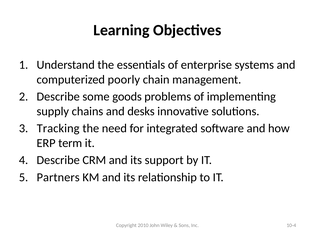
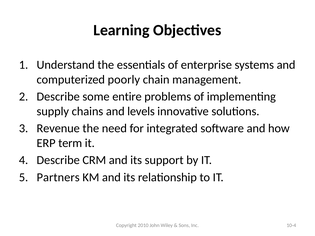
goods: goods -> entire
desks: desks -> levels
Tracking: Tracking -> Revenue
